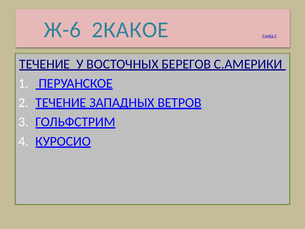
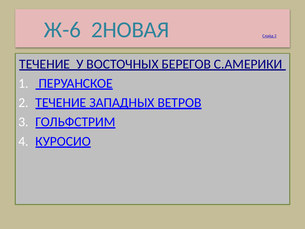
2КАКОЕ: 2КАКОЕ -> 2НОВАЯ
